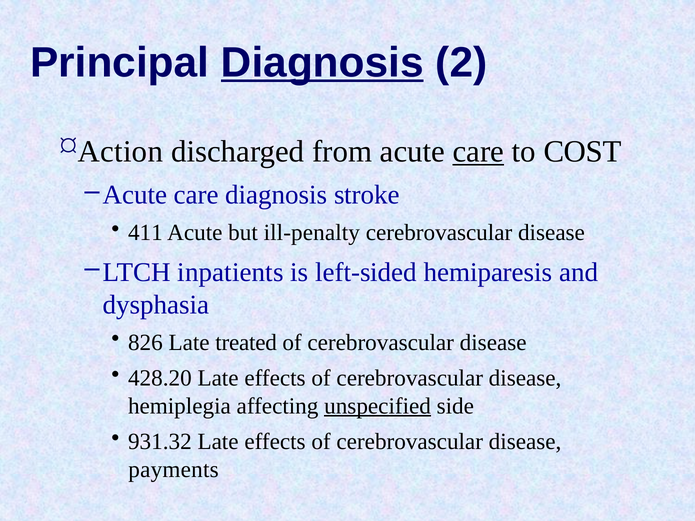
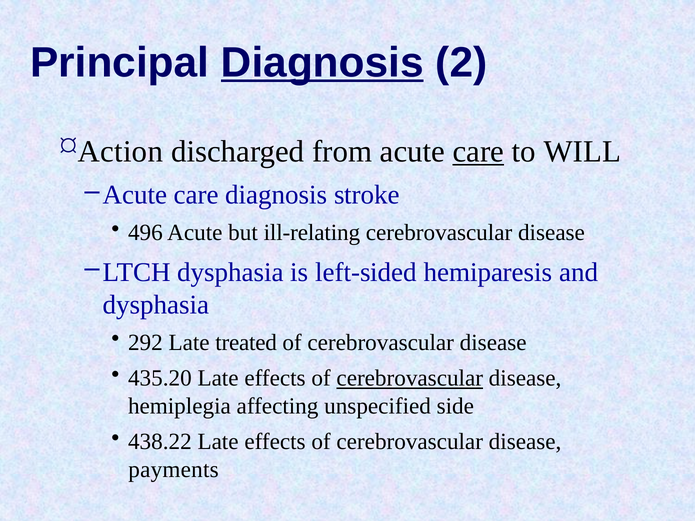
COST: COST -> WILL
411: 411 -> 496
ill-penalty: ill-penalty -> ill-relating
LTCH inpatients: inpatients -> dysphasia
826: 826 -> 292
428.20: 428.20 -> 435.20
cerebrovascular at (410, 378) underline: none -> present
unspecified underline: present -> none
931.32: 931.32 -> 438.22
